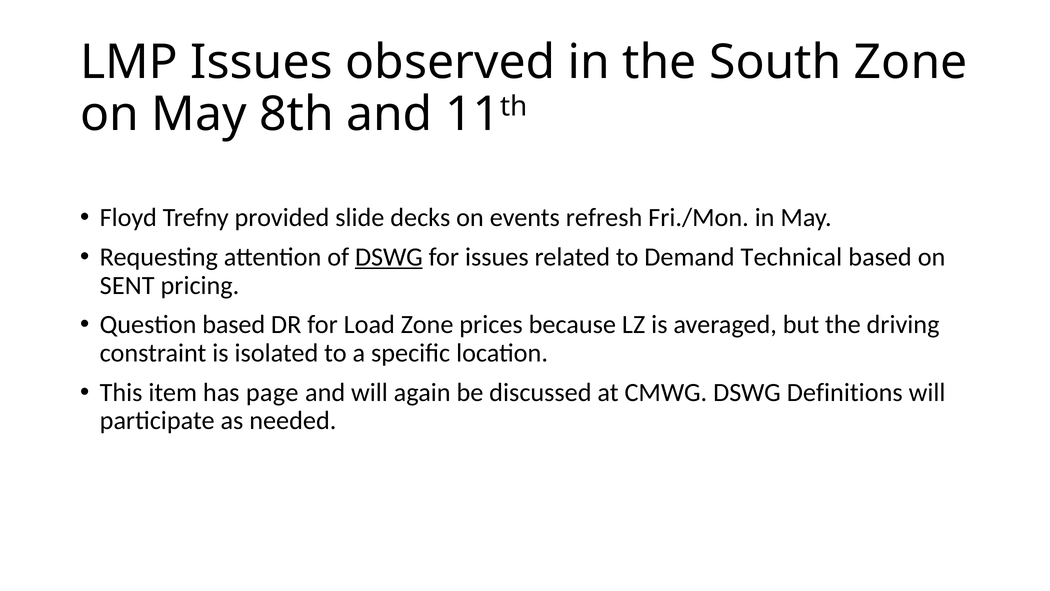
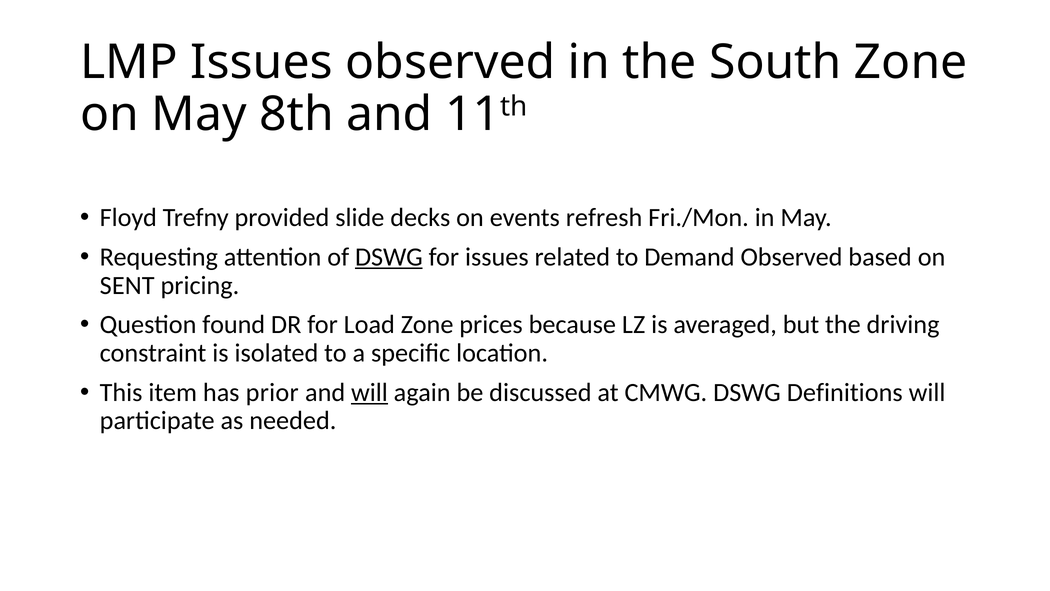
Demand Technical: Technical -> Observed
Question based: based -> found
page: page -> prior
will at (369, 392) underline: none -> present
